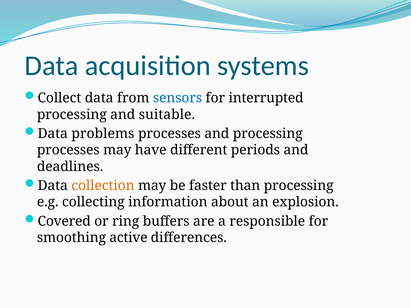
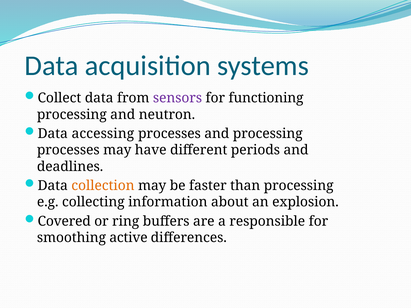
sensors colour: blue -> purple
interrupted: interrupted -> functioning
suitable: suitable -> neutron
problems: problems -> accessing
